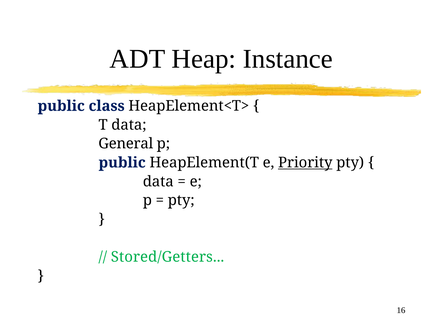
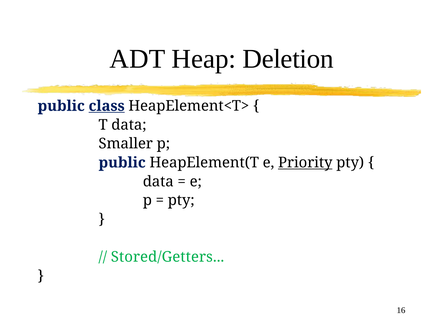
Instance: Instance -> Deletion
class underline: none -> present
General: General -> Smaller
